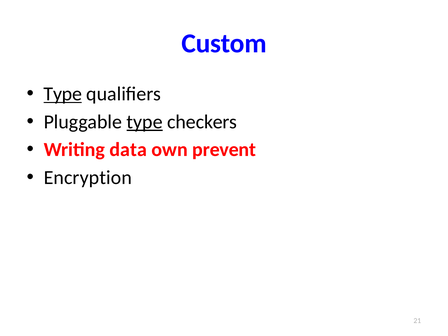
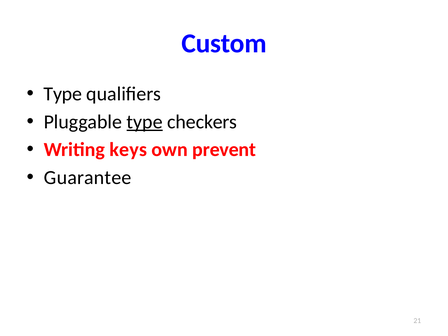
Type at (63, 94) underline: present -> none
data: data -> keys
Encryption: Encryption -> Guarantee
